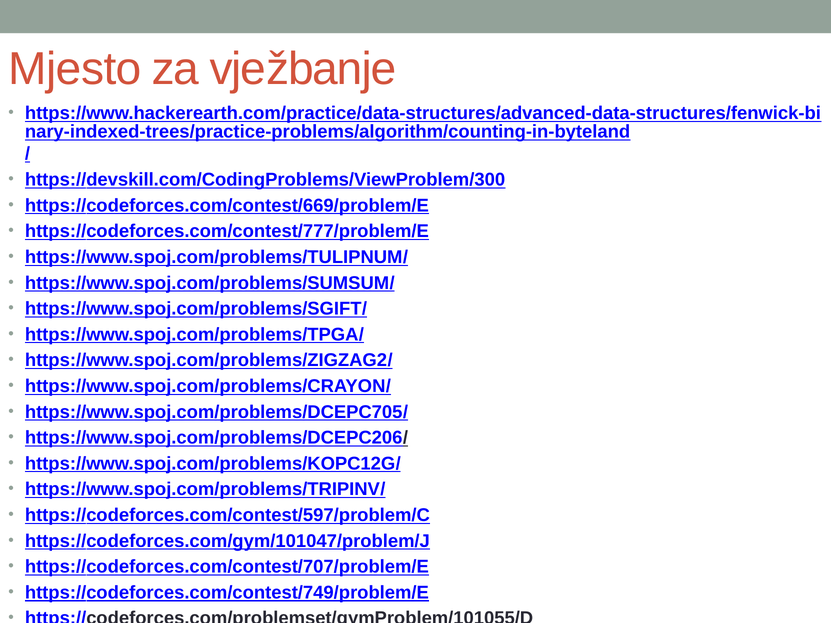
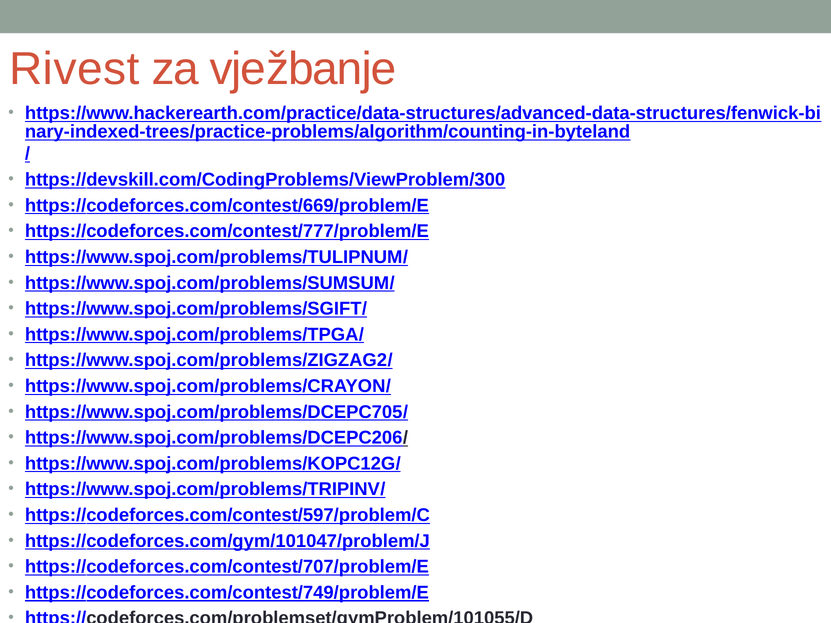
Mjesto: Mjesto -> Rivest
